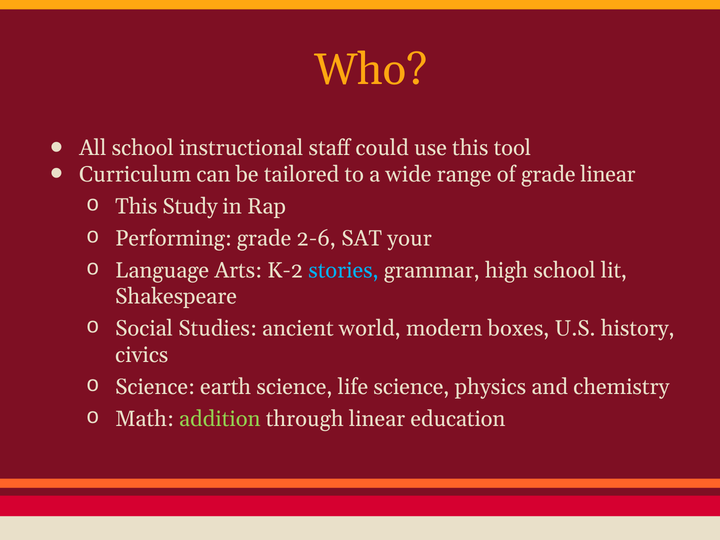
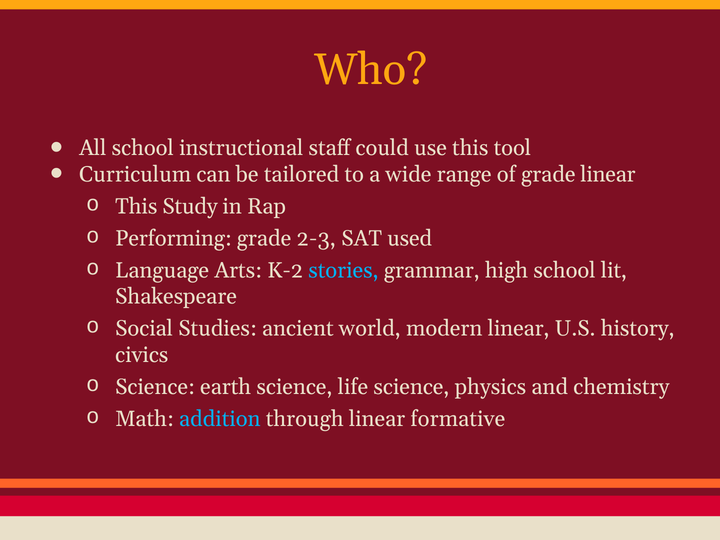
2-6: 2-6 -> 2-3
your: your -> used
modern boxes: boxes -> linear
addition colour: light green -> light blue
education: education -> formative
